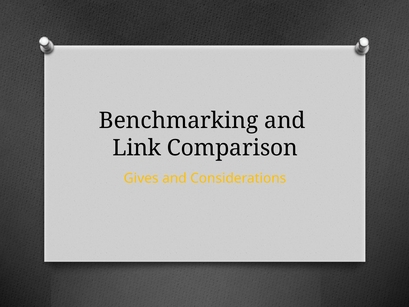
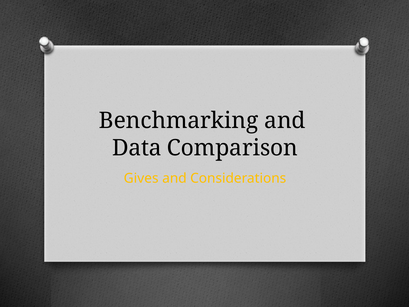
Link: Link -> Data
